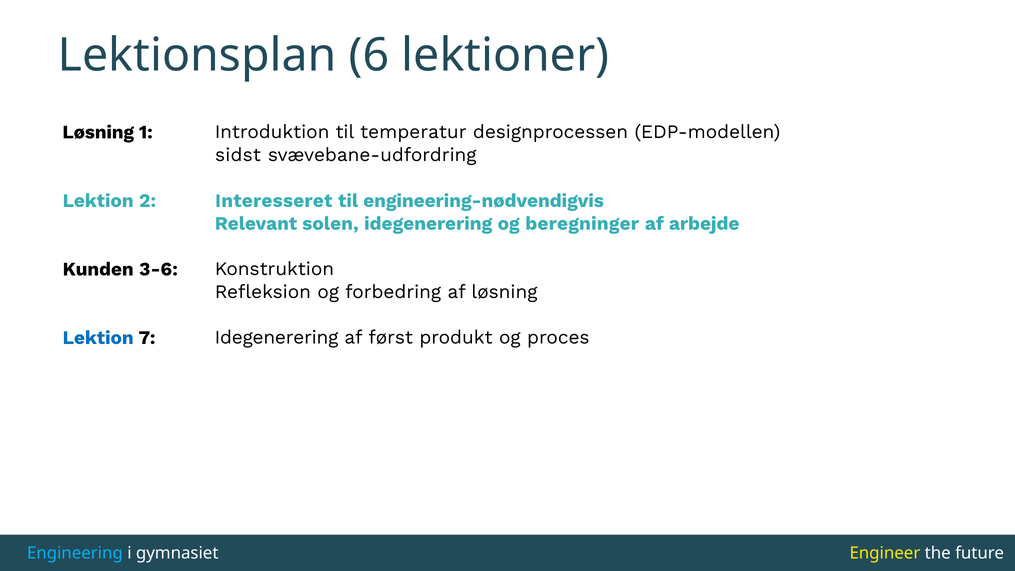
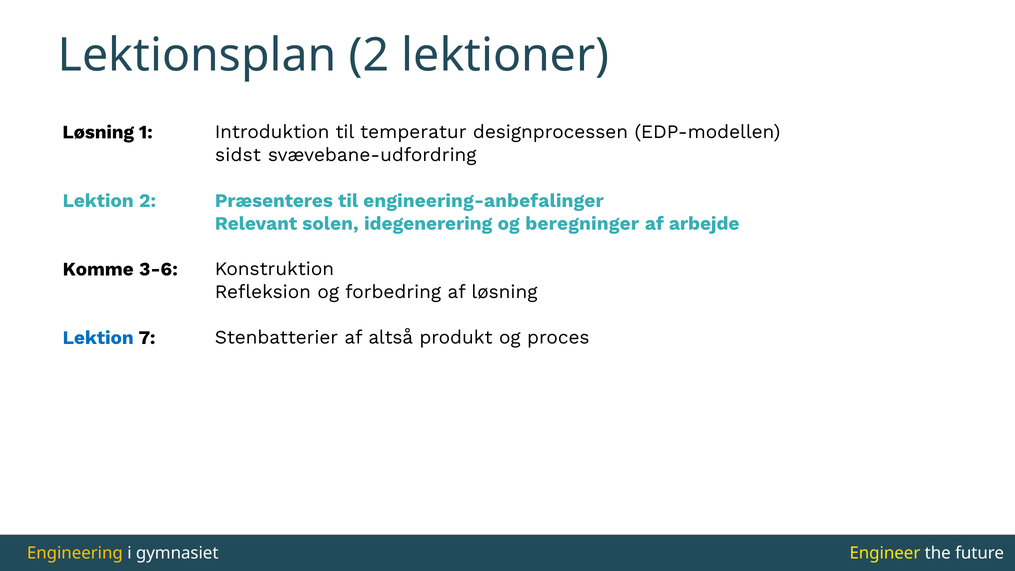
Lektionsplan 6: 6 -> 2
Interesseret: Interesseret -> Præsenteres
engineering-nødvendigvis: engineering-nødvendigvis -> engineering-anbefalinger
Kunden: Kunden -> Komme
7 Idegenerering: Idegenerering -> Stenbatterier
først: først -> altså
Engineering colour: light blue -> yellow
